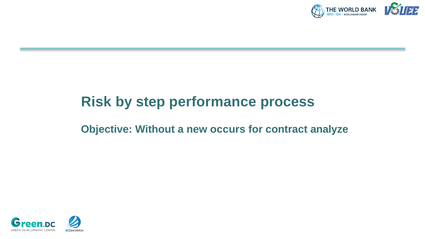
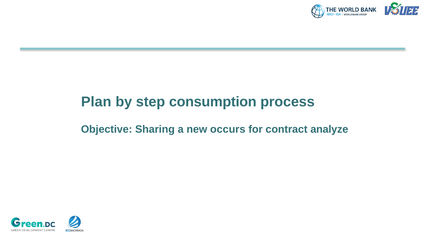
Risk: Risk -> Plan
performance: performance -> consumption
Without: Without -> Sharing
